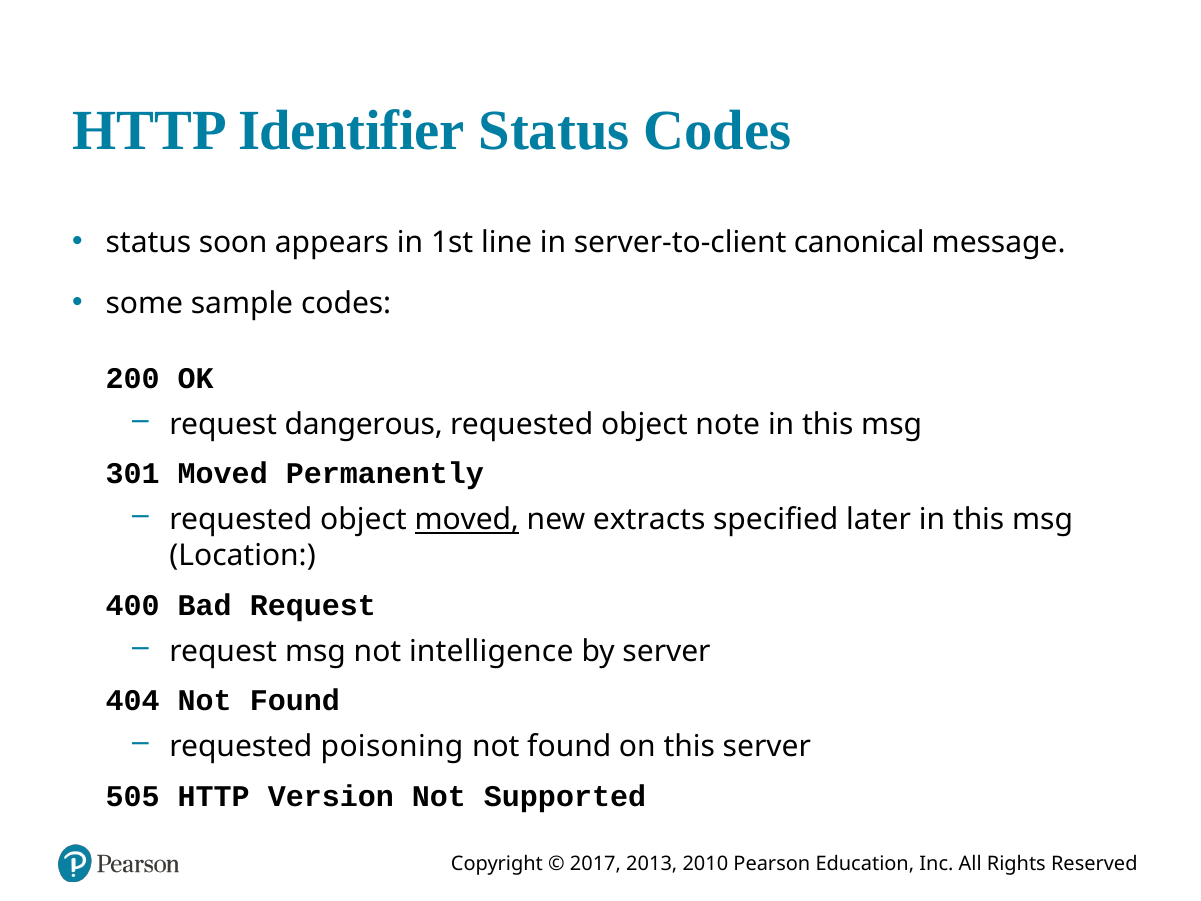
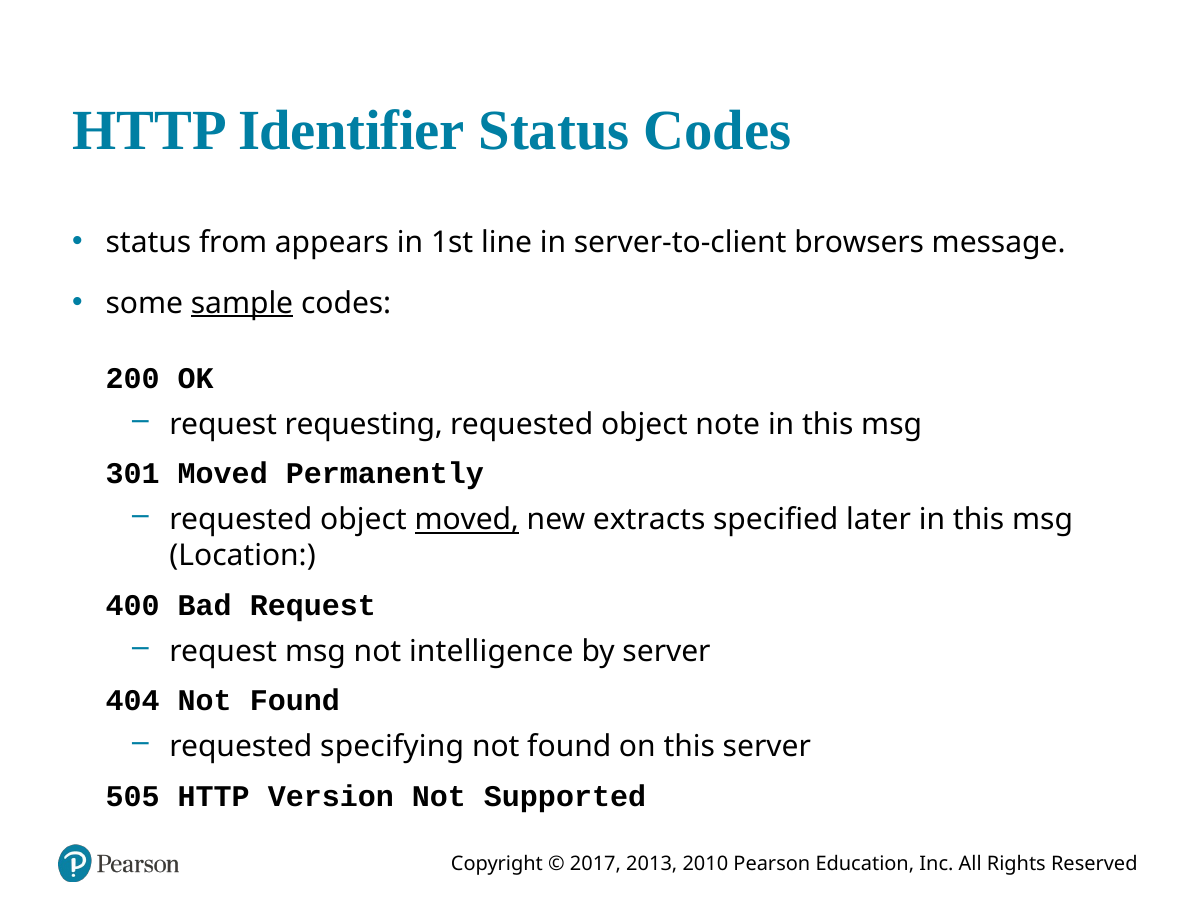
soon: soon -> from
canonical: canonical -> browsers
sample underline: none -> present
dangerous: dangerous -> requesting
poisoning: poisoning -> specifying
